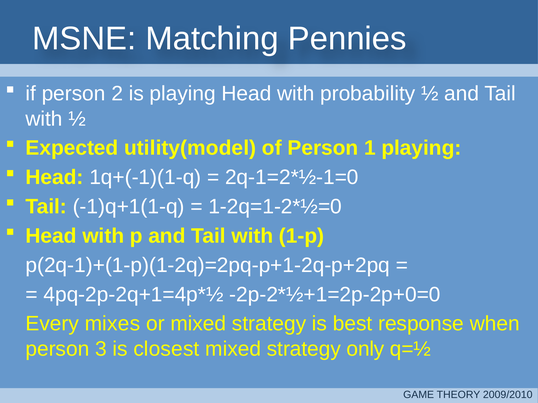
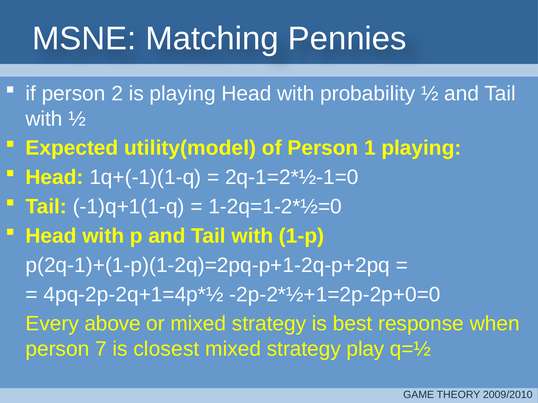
mixes: mixes -> above
3: 3 -> 7
only: only -> play
